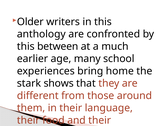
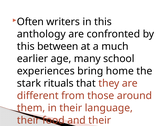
Older: Older -> Often
shows: shows -> rituals
